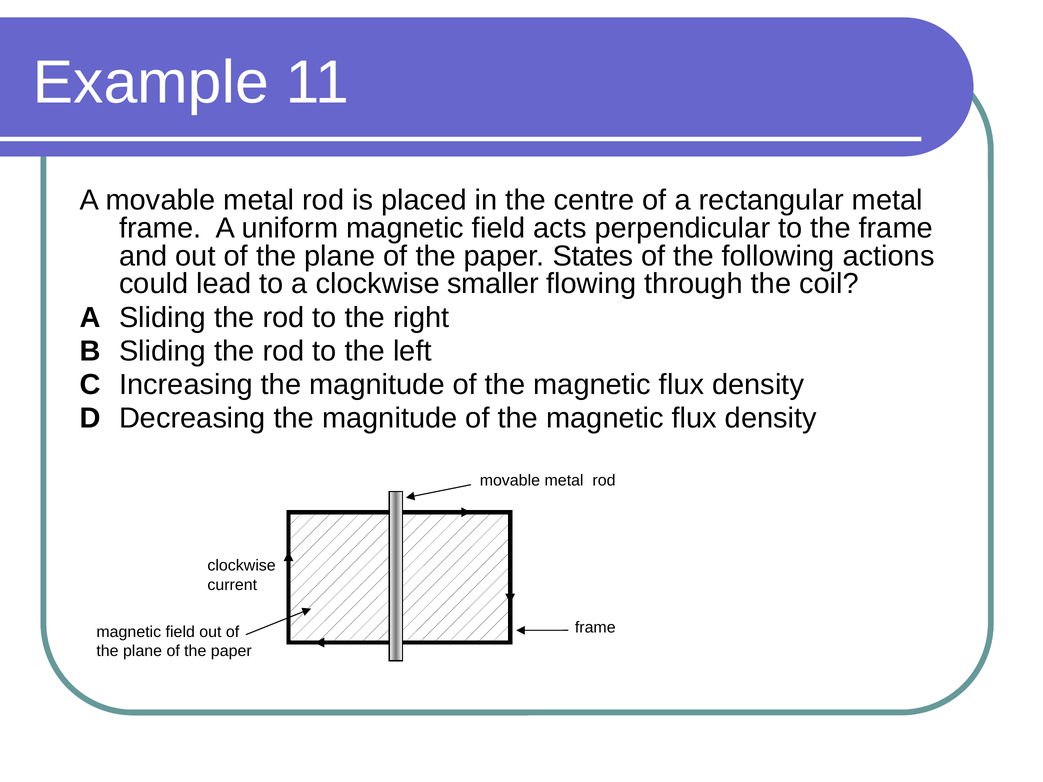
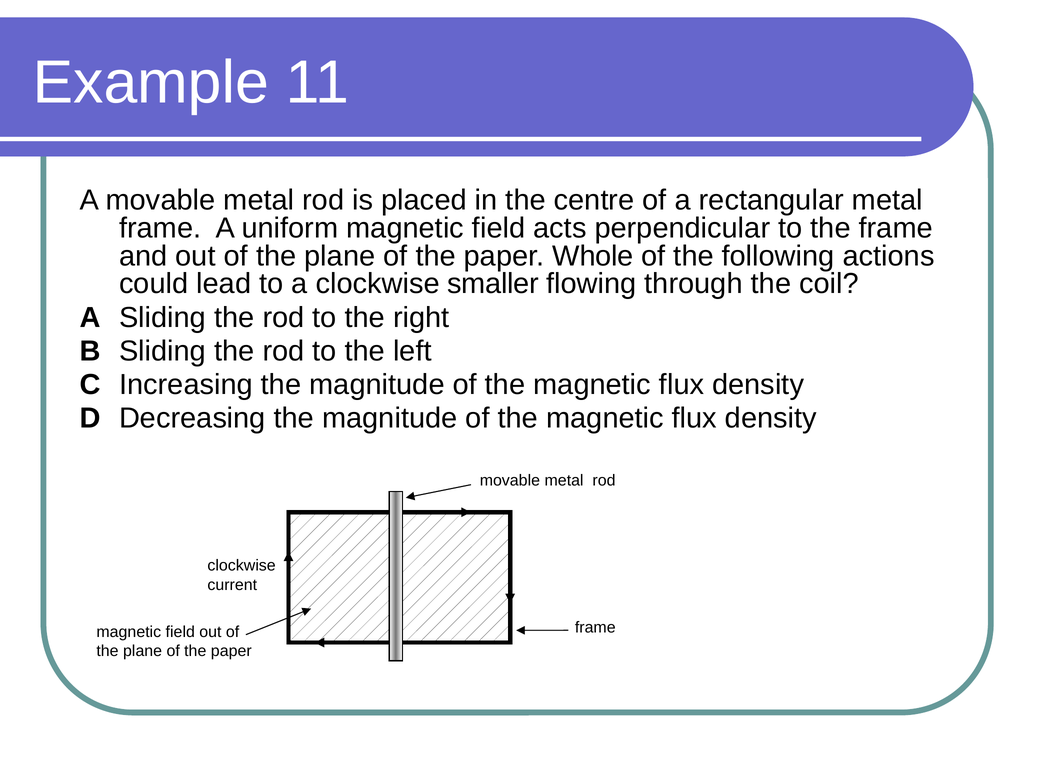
States: States -> Whole
